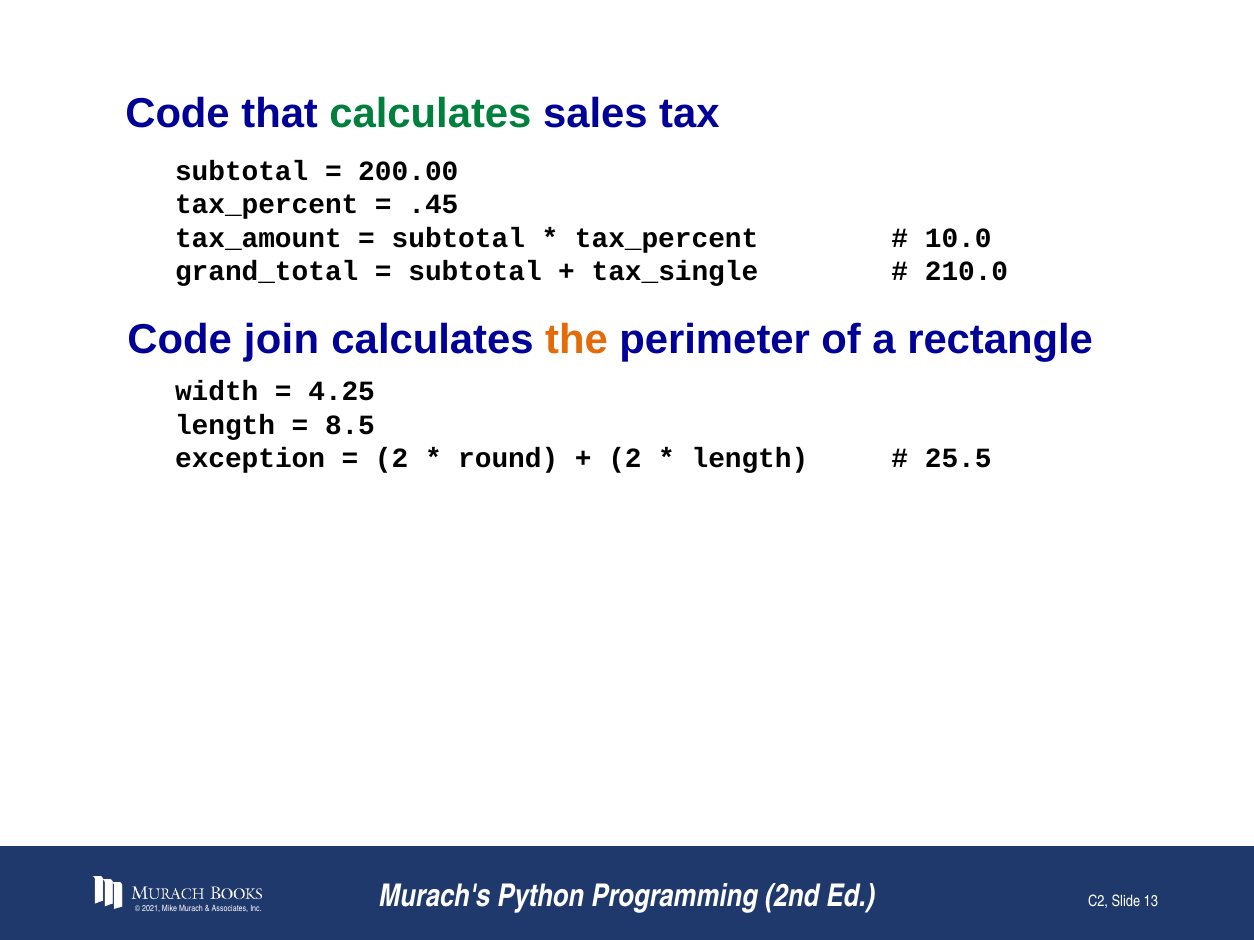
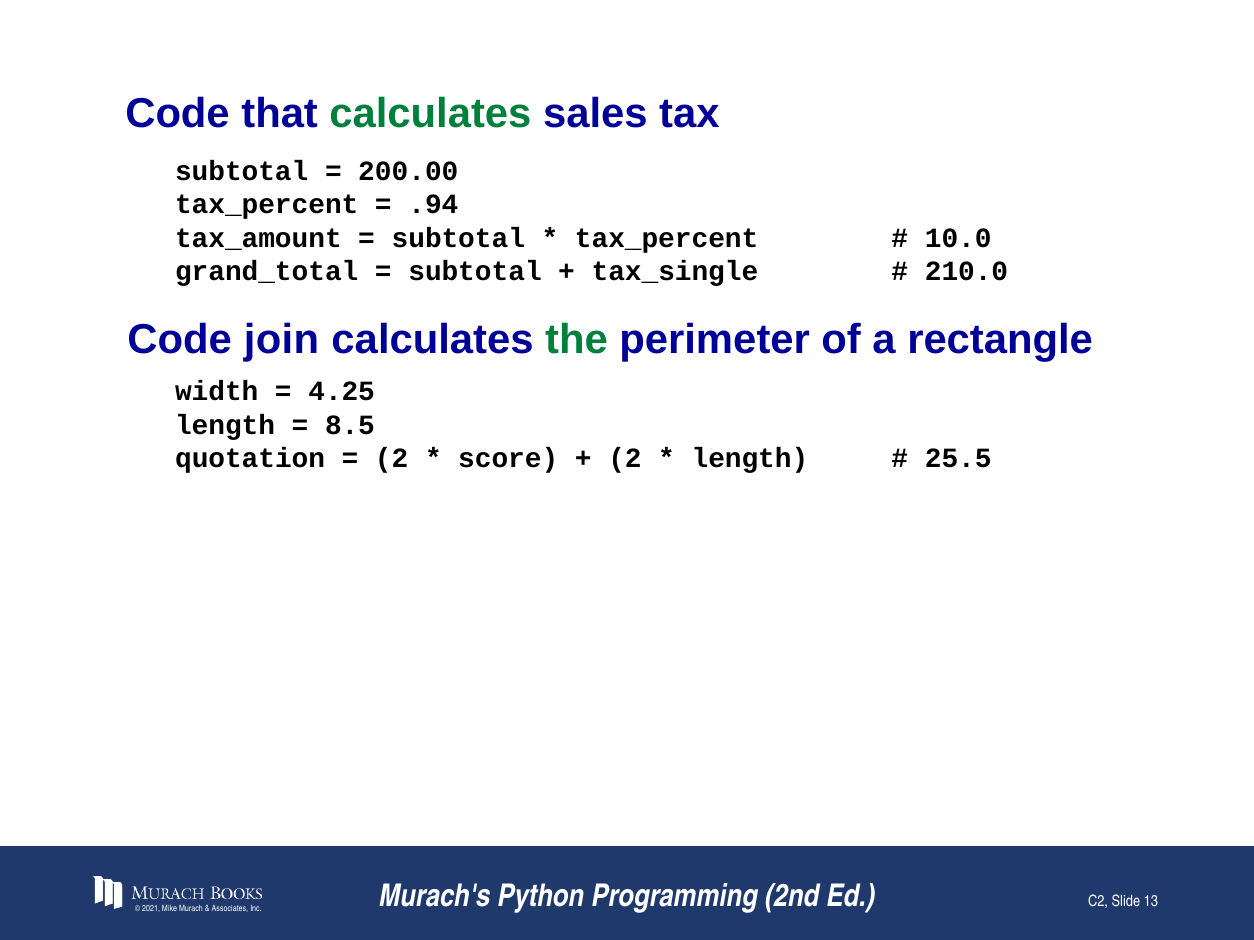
.45: .45 -> .94
the colour: orange -> green
exception: exception -> quotation
round: round -> score
